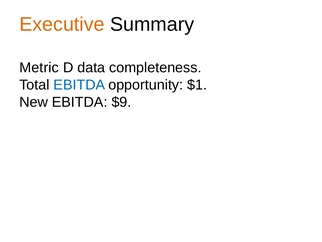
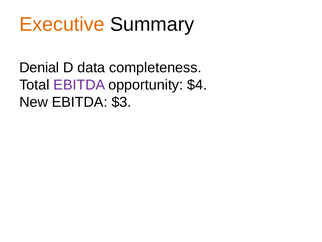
Metric: Metric -> Denial
EBITDA at (79, 85) colour: blue -> purple
$1: $1 -> $4
$9: $9 -> $3
